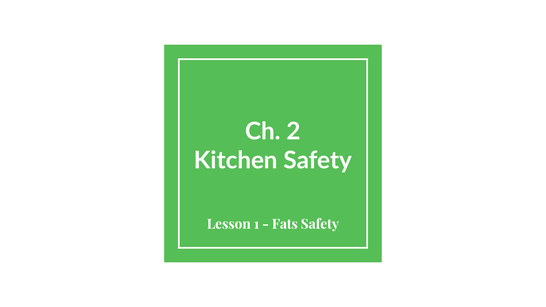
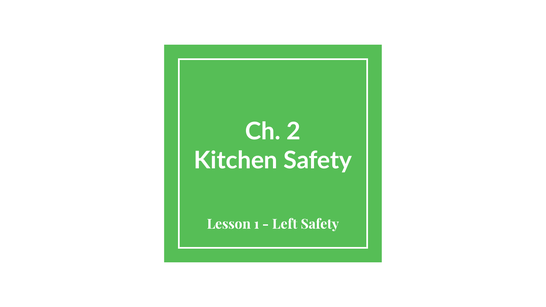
Fats: Fats -> Left
